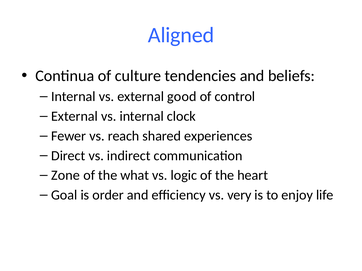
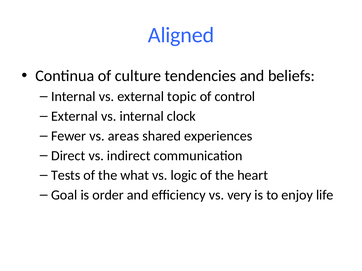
good: good -> topic
reach: reach -> areas
Zone: Zone -> Tests
